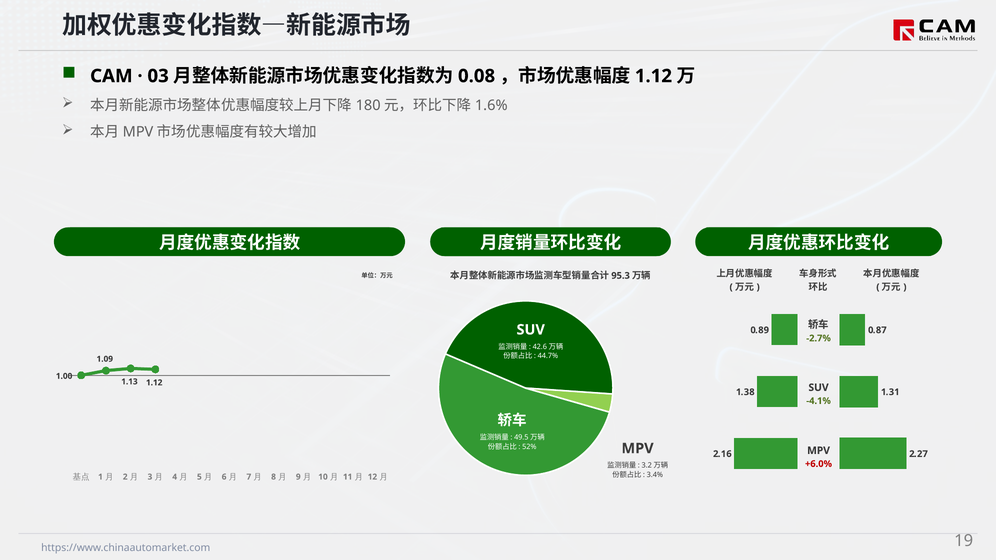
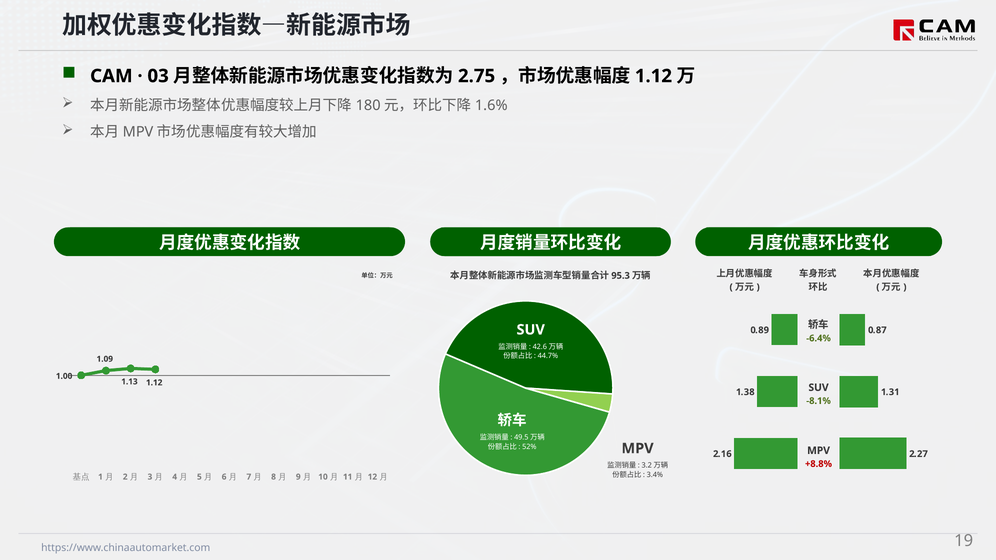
0.08: 0.08 -> 2.75
-2.7%: -2.7% -> -6.4%
-4.1%: -4.1% -> -8.1%
+6.0%: +6.0% -> +8.8%
